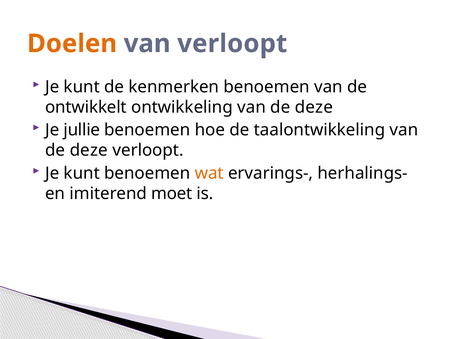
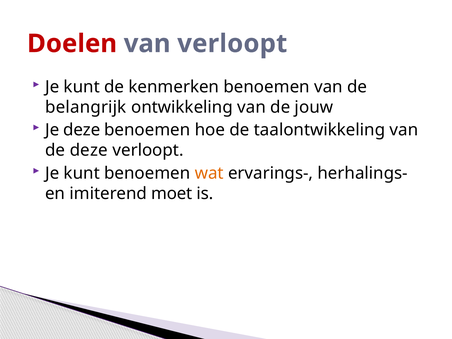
Doelen colour: orange -> red
ontwikkelt: ontwikkelt -> belangrijk
ontwikkeling van de deze: deze -> jouw
Je jullie: jullie -> deze
